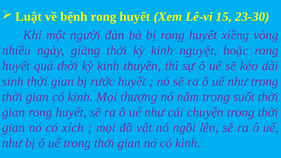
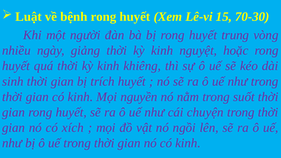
23-30: 23-30 -> 70-30
xiềng: xiềng -> trung
thuyền: thuyền -> khiêng
rước: rước -> trích
thượng: thượng -> nguyền
